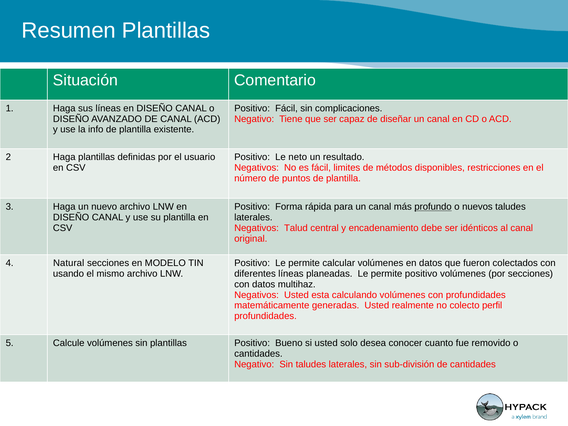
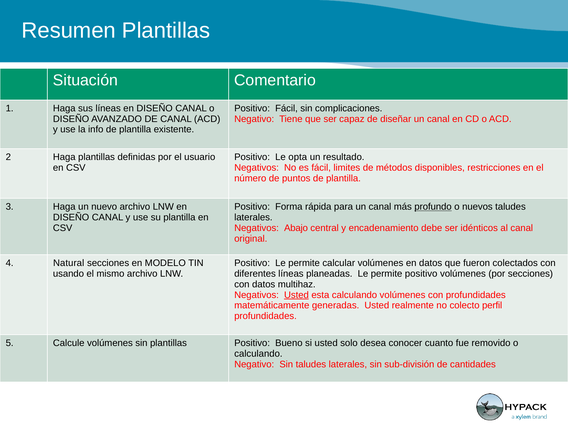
neto: neto -> opta
Talud: Talud -> Abajo
Usted at (296, 295) underline: none -> present
cantidades at (258, 354): cantidades -> calculando
